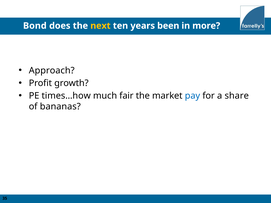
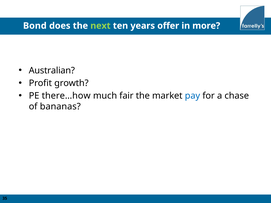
next colour: yellow -> light green
been: been -> offer
Approach: Approach -> Australian
times…how: times…how -> there…how
share: share -> chase
